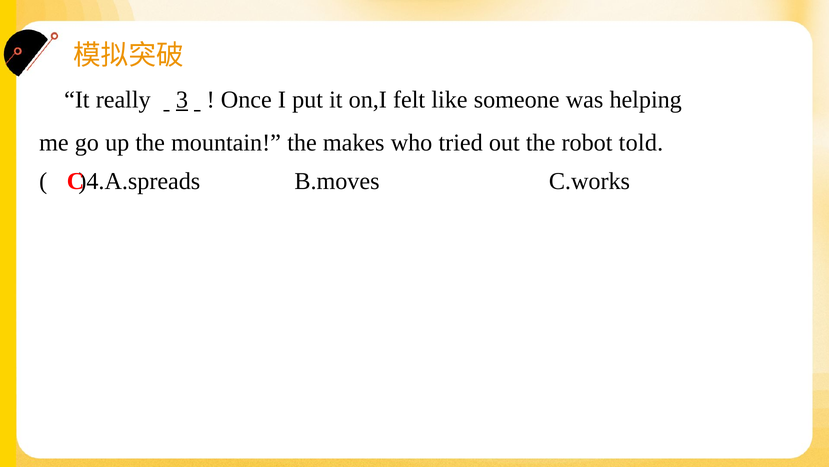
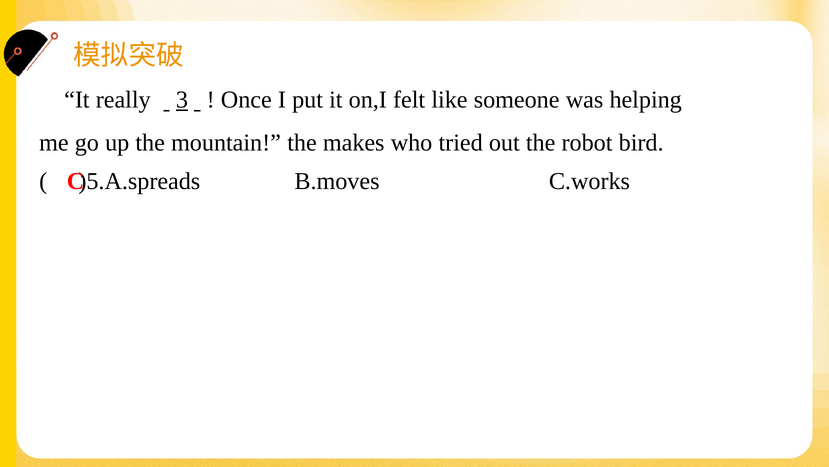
told: told -> bird
)4.A.spreads: )4.A.spreads -> )5.A.spreads
